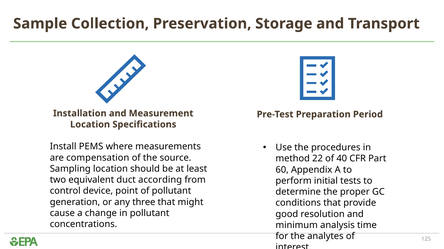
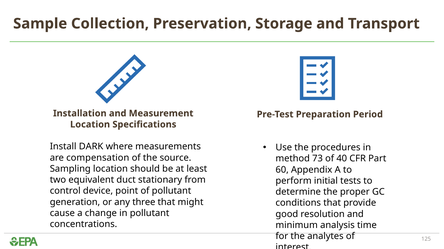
PEMS: PEMS -> DARK
22: 22 -> 73
according: according -> stationary
